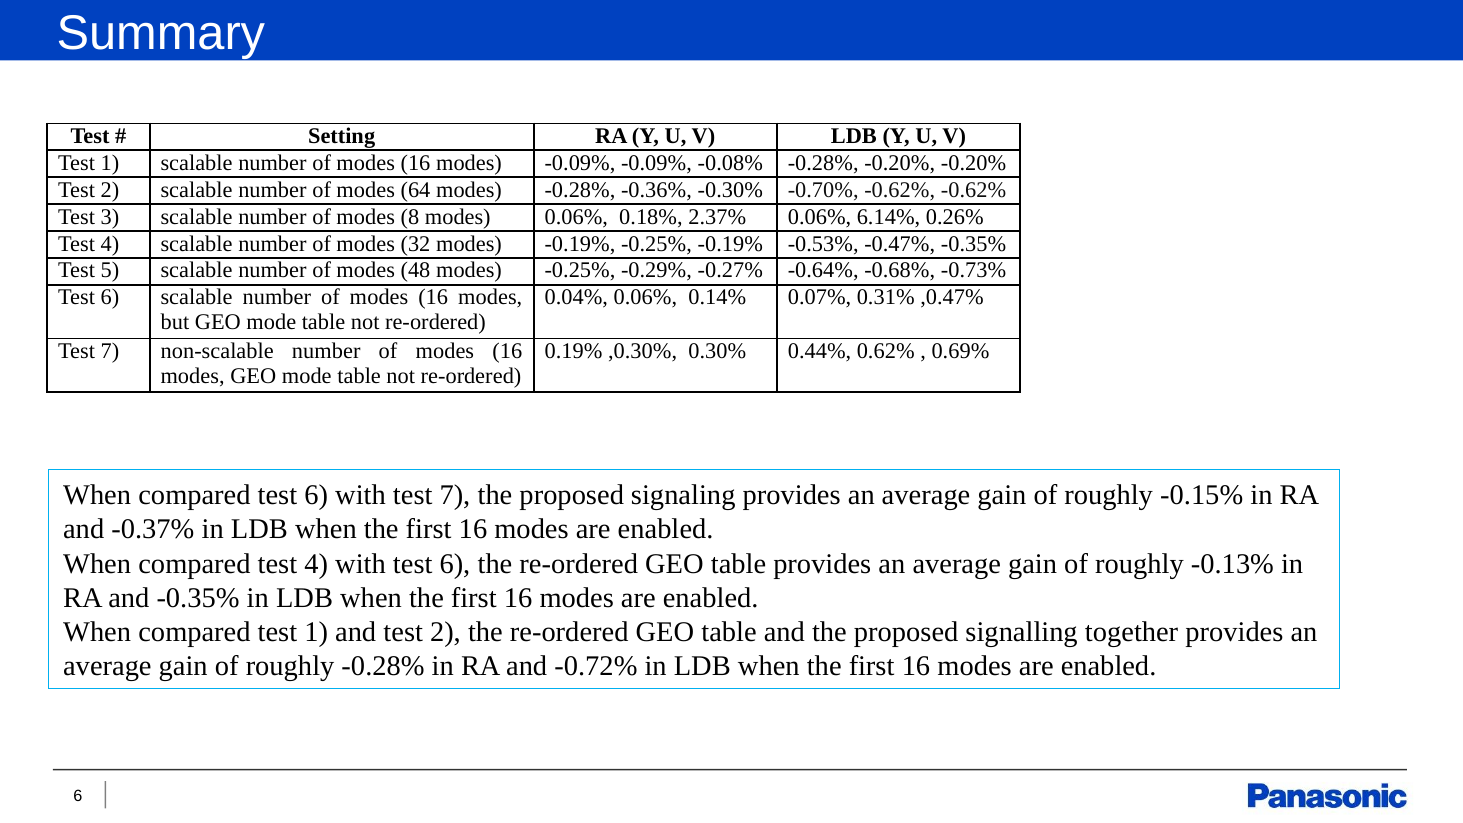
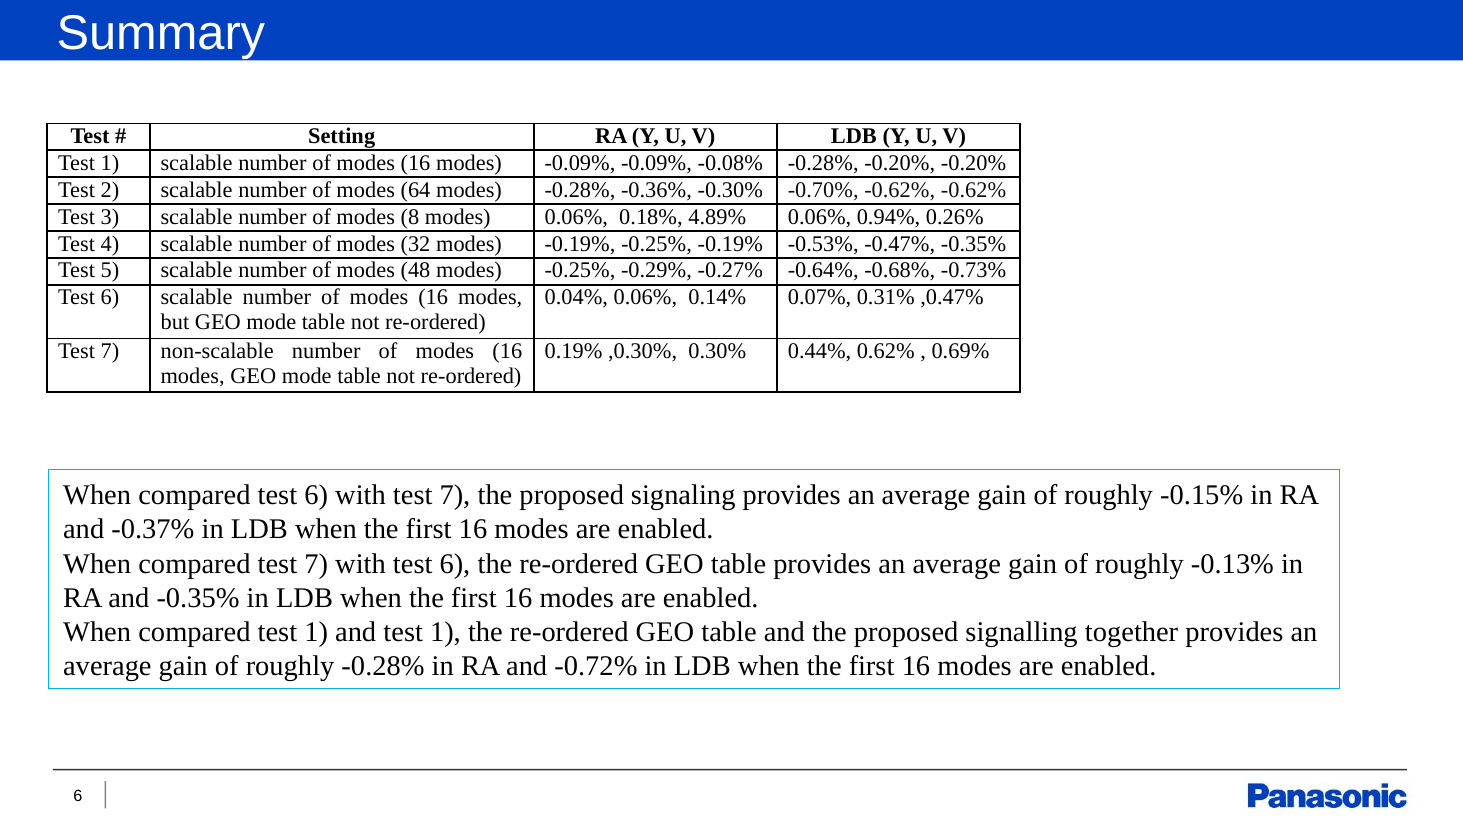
2.37%: 2.37% -> 4.89%
6.14%: 6.14% -> 0.94%
compared test 4: 4 -> 7
and test 2: 2 -> 1
